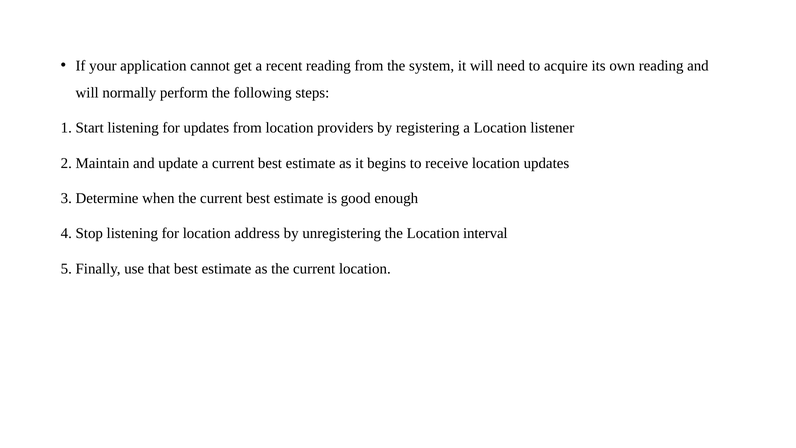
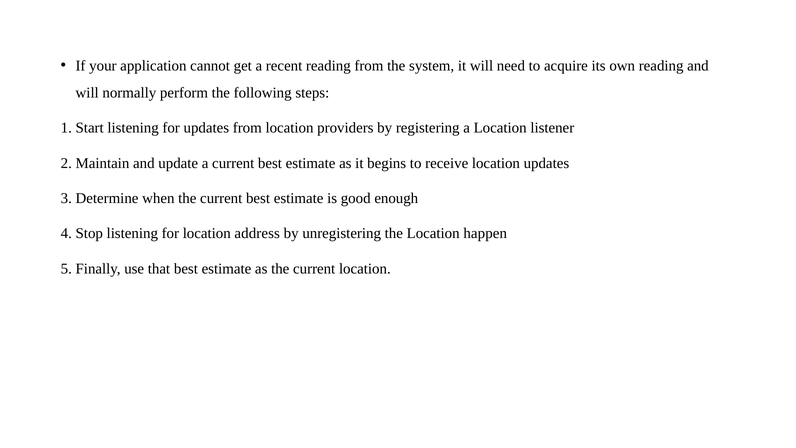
interval: interval -> happen
